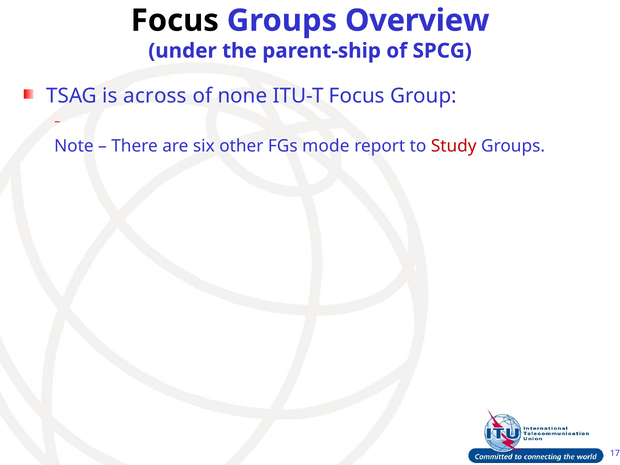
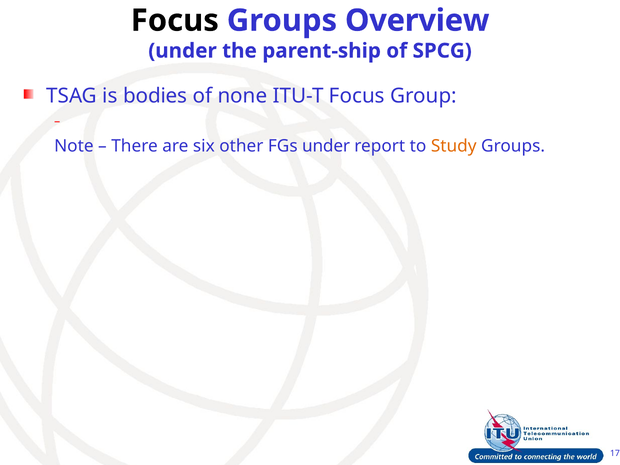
across: across -> bodies
FGs mode: mode -> under
Study colour: red -> orange
